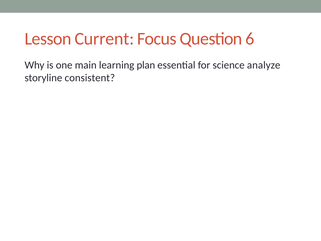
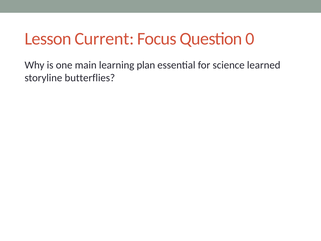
6: 6 -> 0
analyze: analyze -> learned
consistent: consistent -> butterflies
